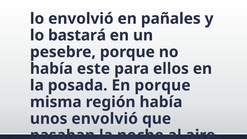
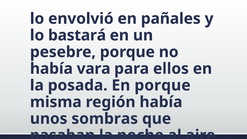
este: este -> vara
unos envolvió: envolvió -> sombras
